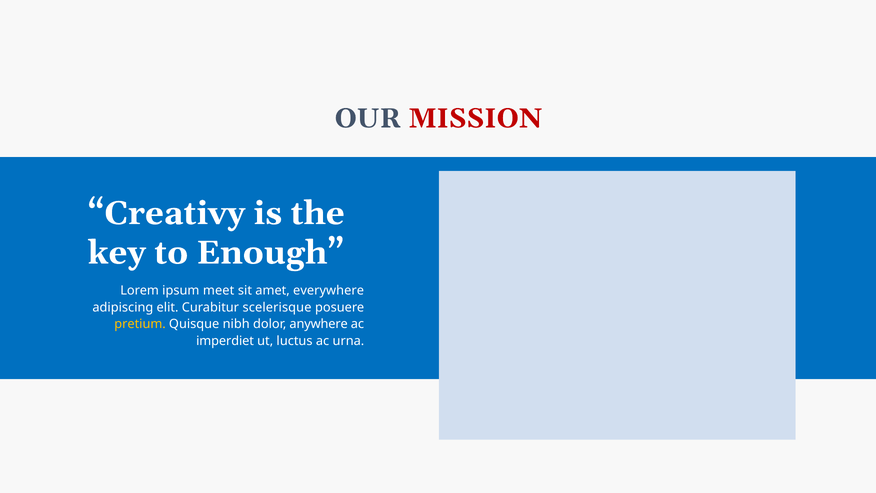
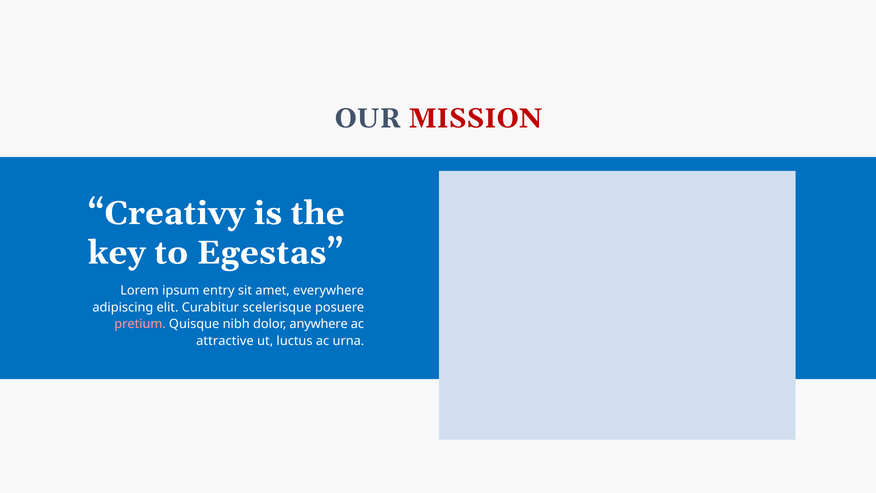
Enough: Enough -> Egestas
meet: meet -> entry
pretium colour: yellow -> pink
imperdiet: imperdiet -> attractive
